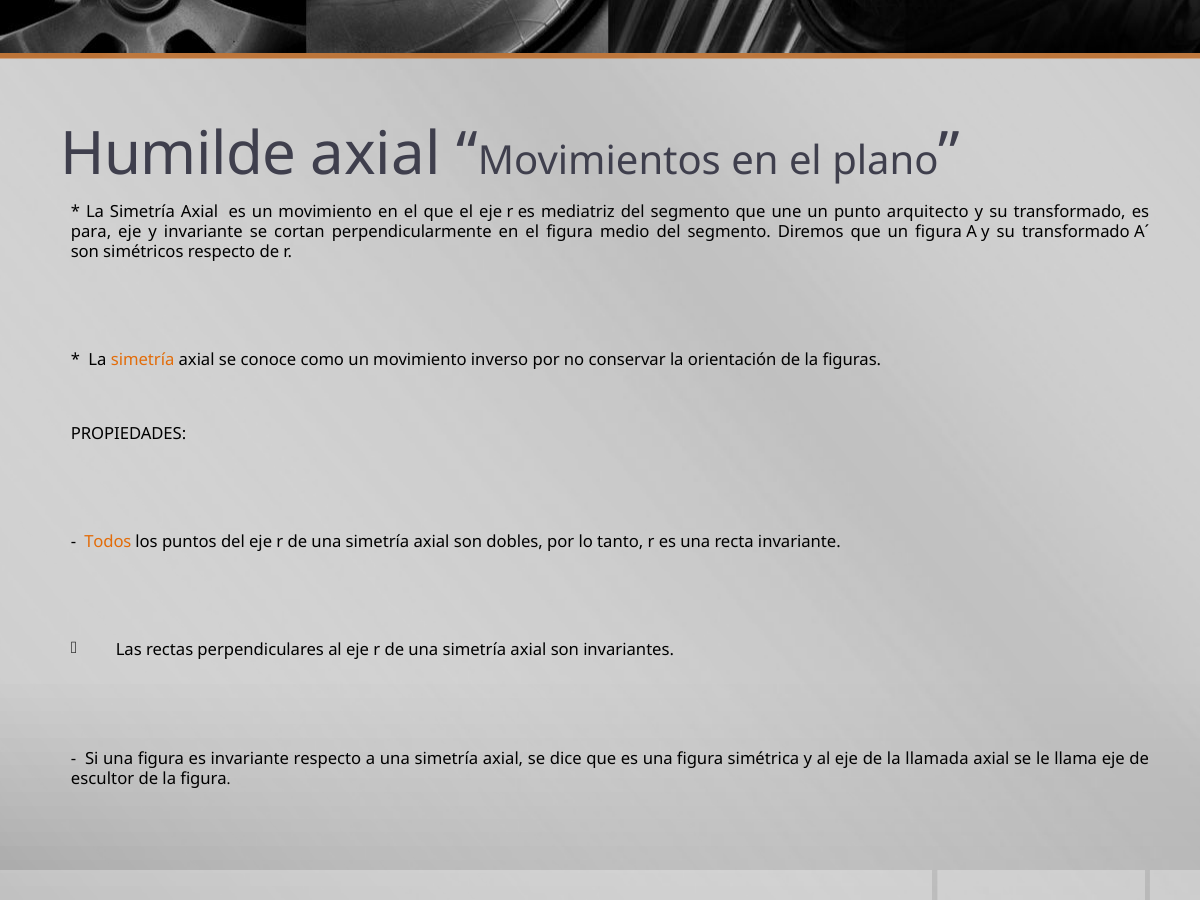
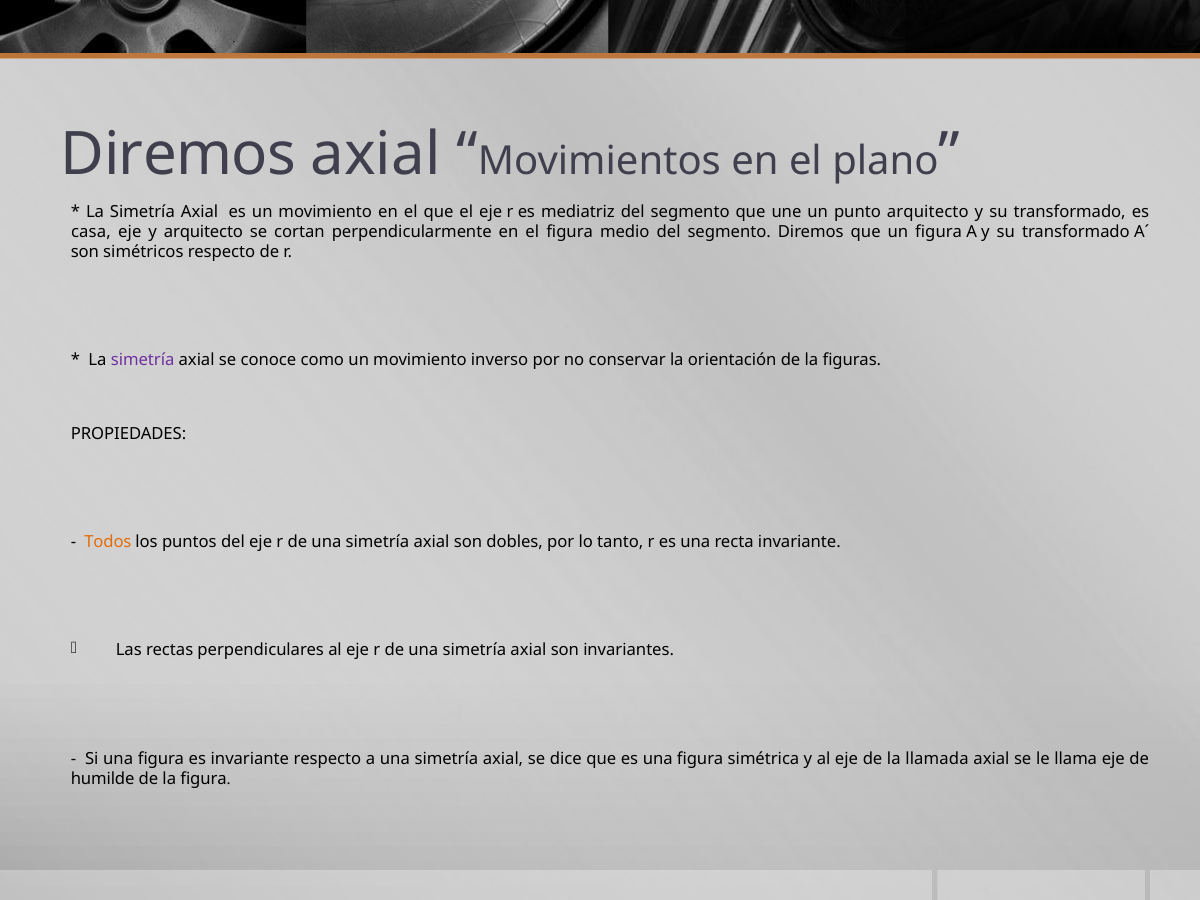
Humilde at (179, 155): Humilde -> Diremos
para: para -> casa
y invariante: invariante -> arquitecto
simetría at (143, 360) colour: orange -> purple
escultor: escultor -> humilde
